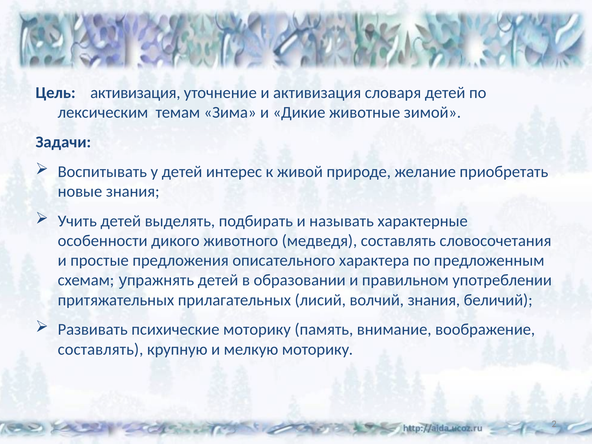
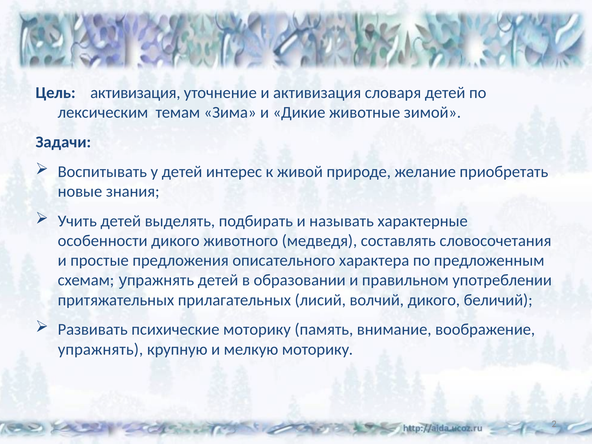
волчий знания: знания -> дикого
составлять at (101, 349): составлять -> упражнять
